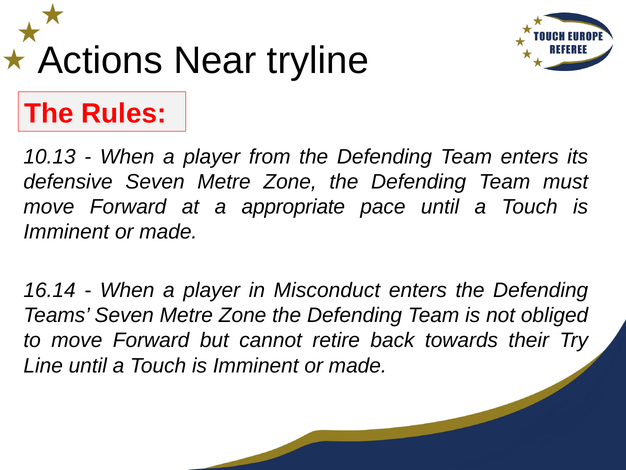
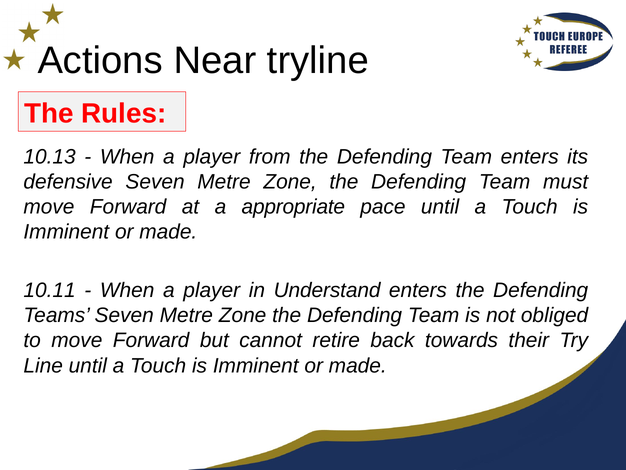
16.14: 16.14 -> 10.11
Misconduct: Misconduct -> Understand
